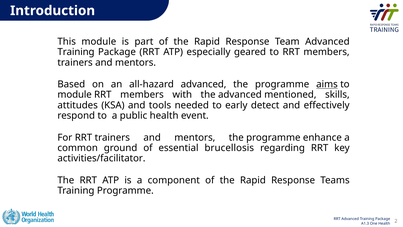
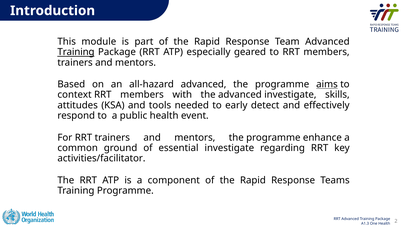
Training at (76, 52) underline: none -> present
module at (75, 95): module -> context
advanced mentioned: mentioned -> investigate
essential brucellosis: brucellosis -> investigate
